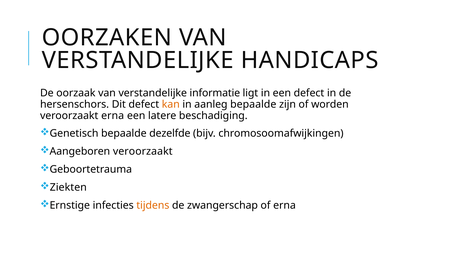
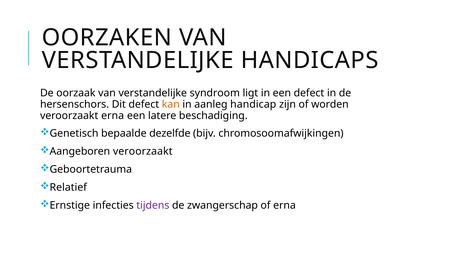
informatie: informatie -> syndroom
aanleg bepaalde: bepaalde -> handicap
Ziekten: Ziekten -> Relatief
tijdens colour: orange -> purple
